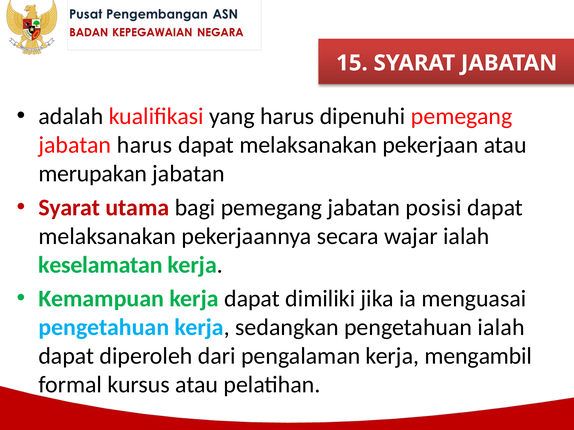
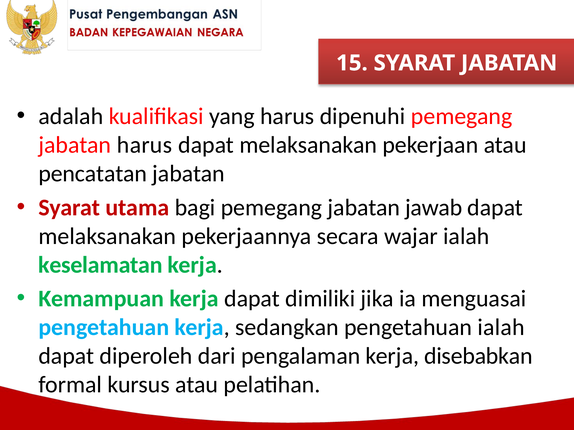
merupakan: merupakan -> pencatatan
posisi: posisi -> jawab
mengambil: mengambil -> disebabkan
